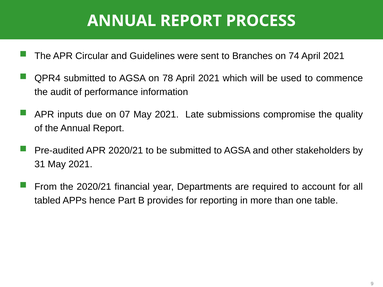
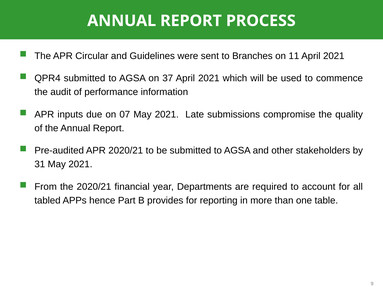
74: 74 -> 11
78: 78 -> 37
